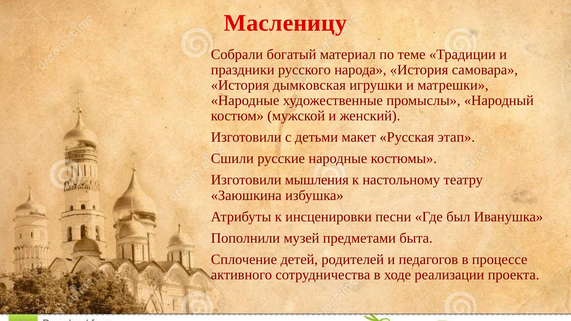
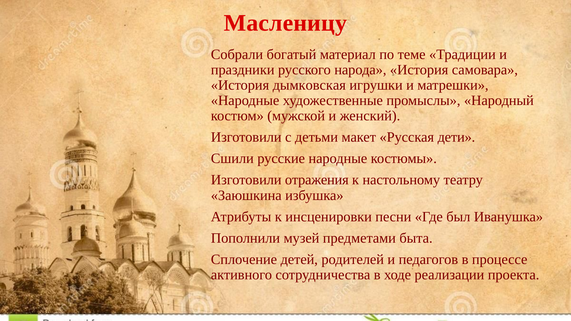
этап: этап -> дети
мышления: мышления -> отражения
